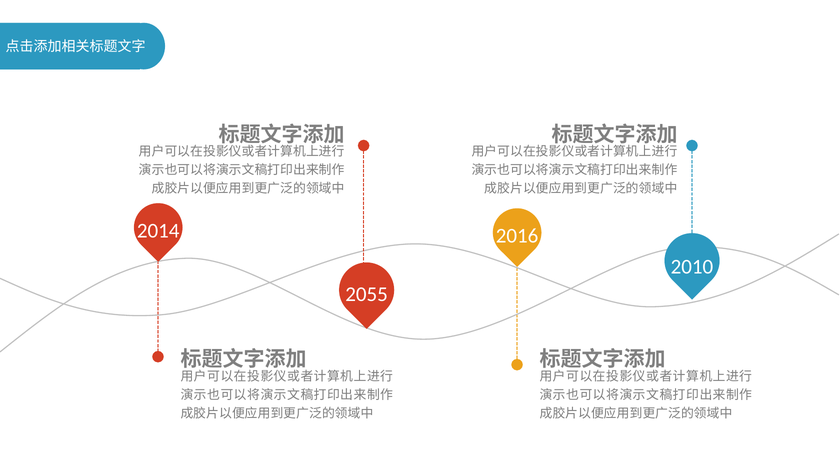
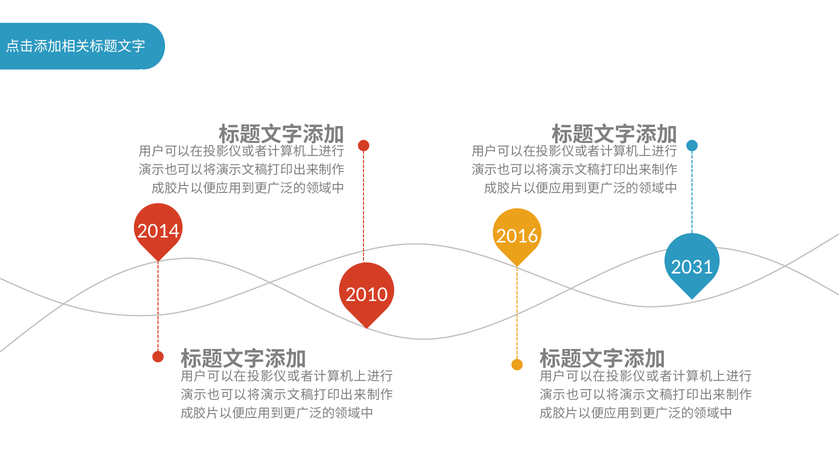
2010: 2010 -> 2031
2055: 2055 -> 2010
